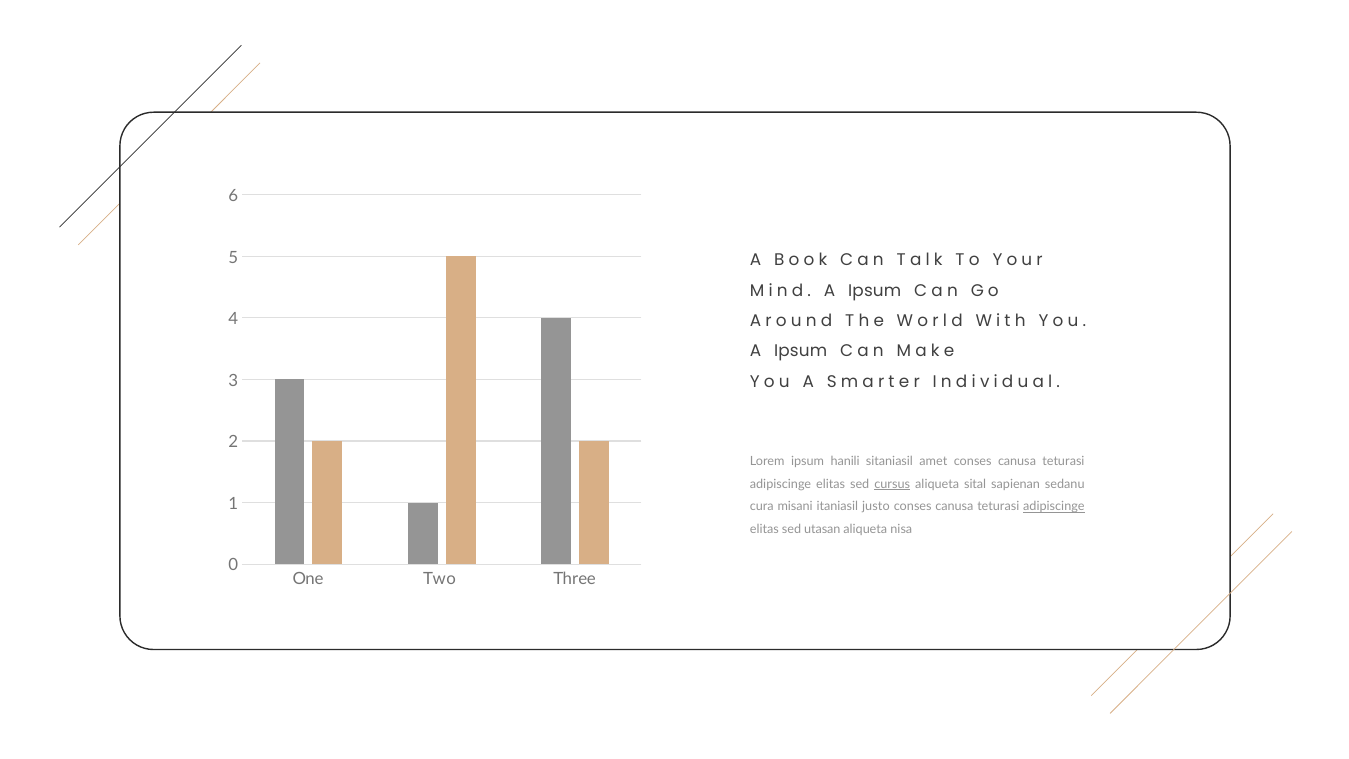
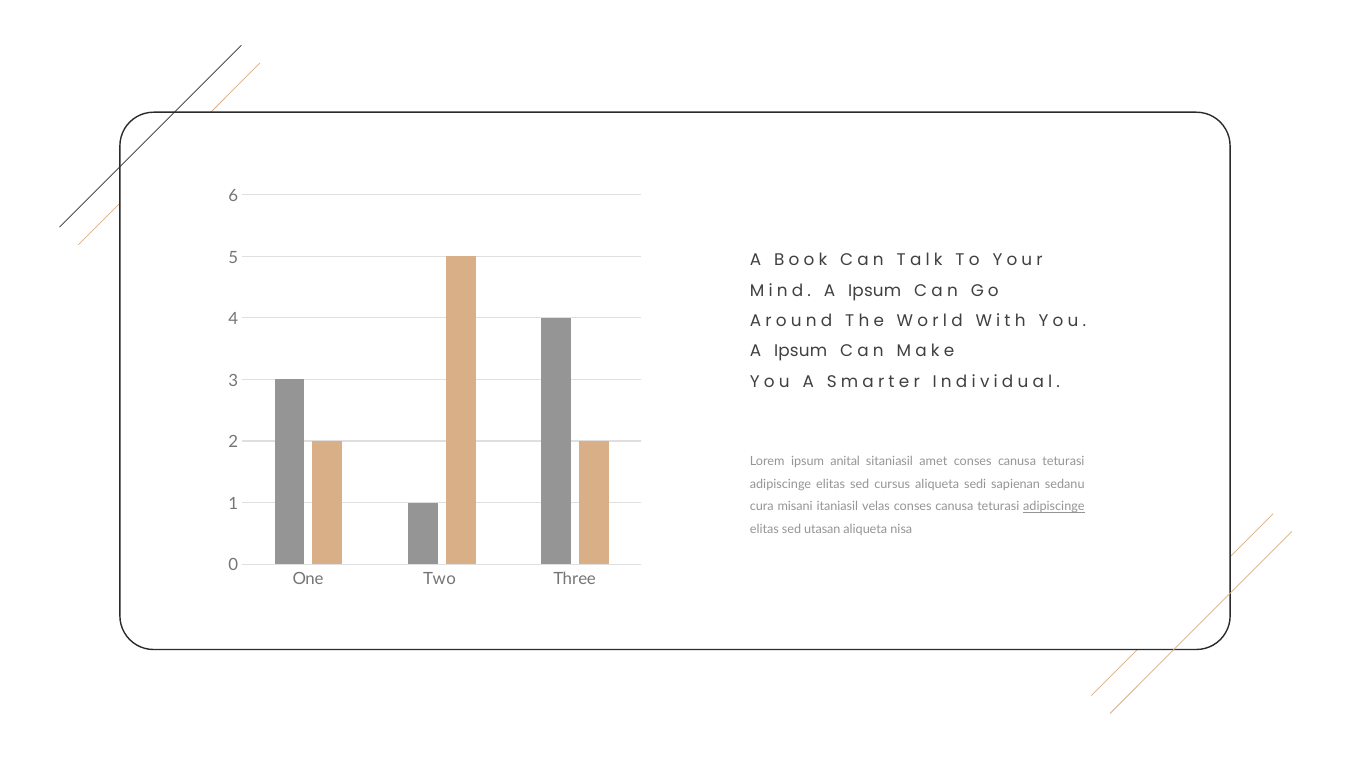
hanili: hanili -> anital
cursus underline: present -> none
sital: sital -> sedi
justo: justo -> velas
